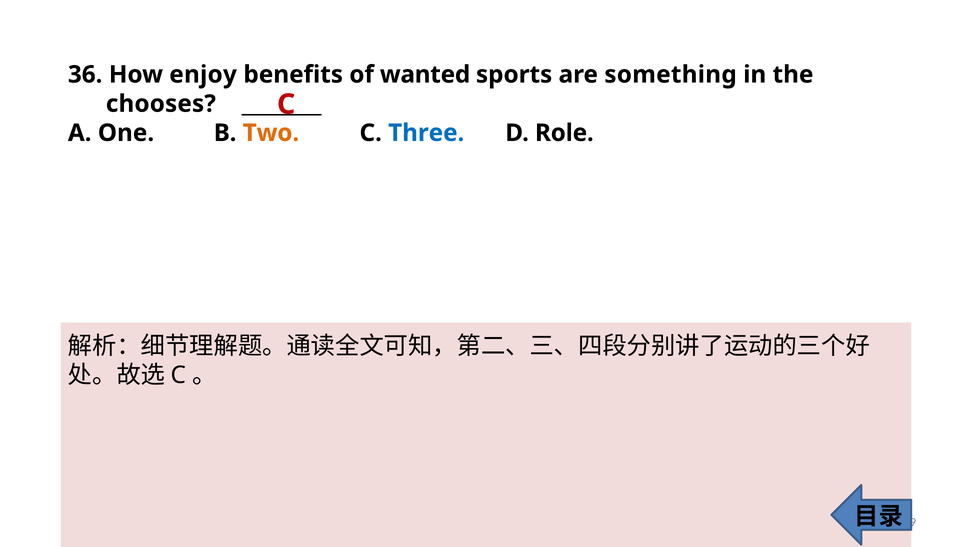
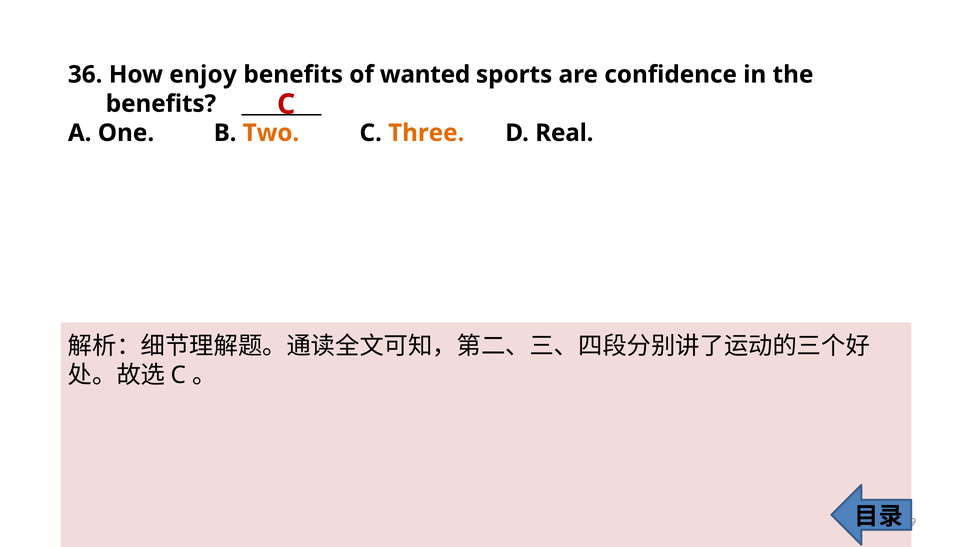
something: something -> confidence
chooses at (161, 104): chooses -> benefits
Three colour: blue -> orange
Role: Role -> Real
